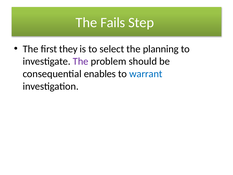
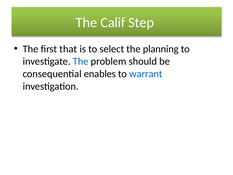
Fails: Fails -> Calif
they: they -> that
The at (81, 61) colour: purple -> blue
